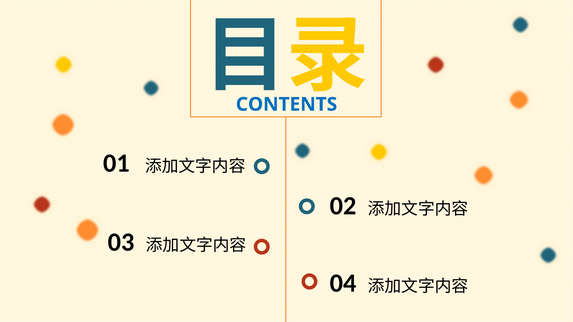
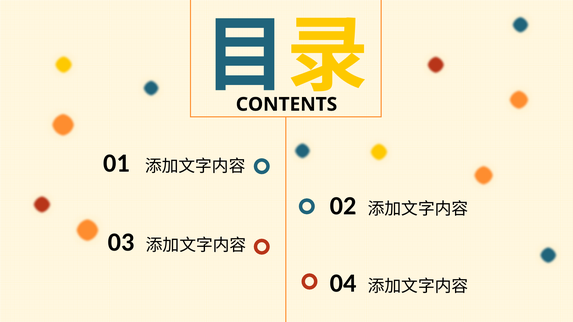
CONTENTS colour: blue -> black
